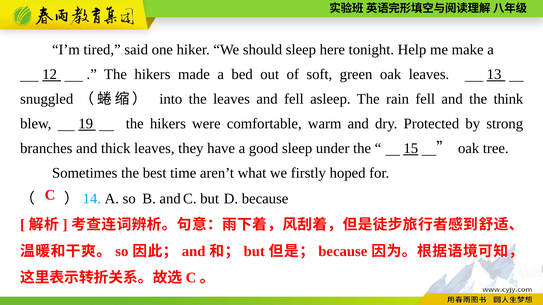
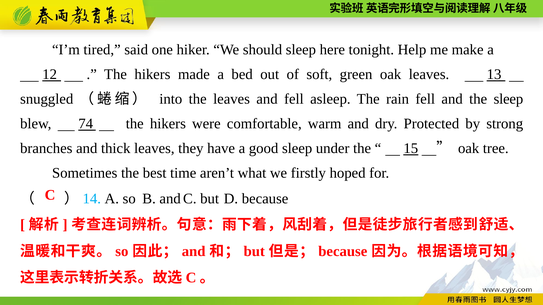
the think: think -> sleep
19: 19 -> 74
